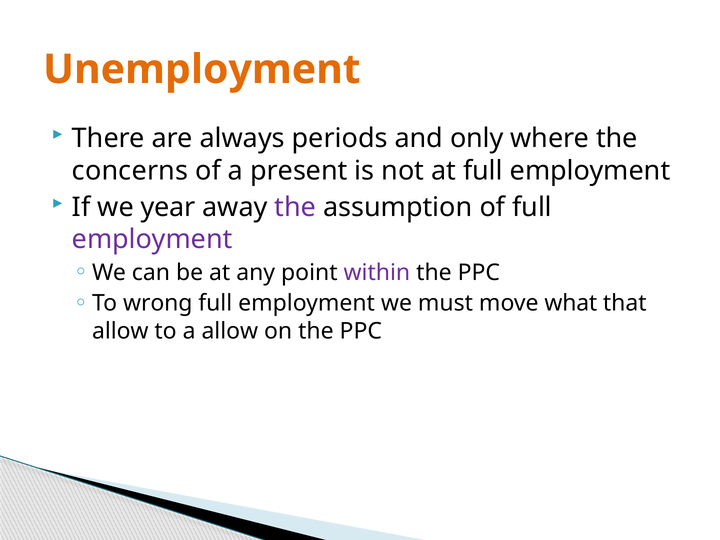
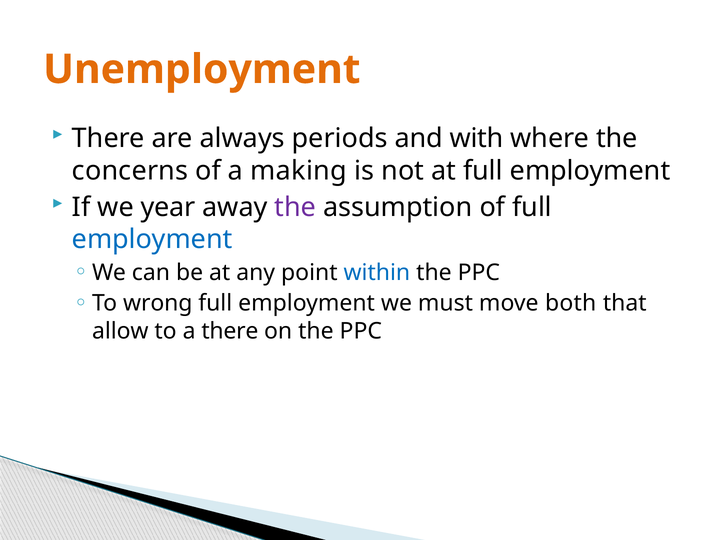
only: only -> with
present: present -> making
employment at (152, 240) colour: purple -> blue
within colour: purple -> blue
what: what -> both
a allow: allow -> there
